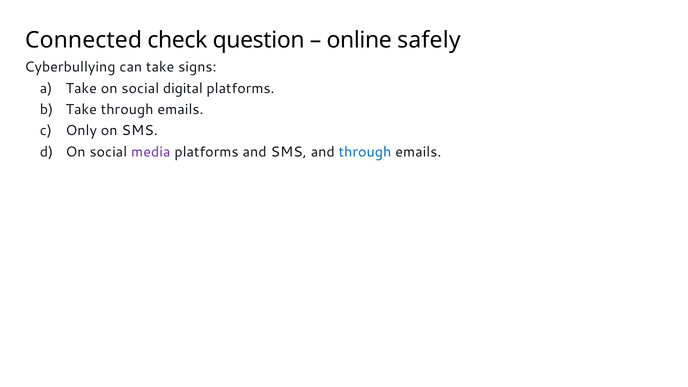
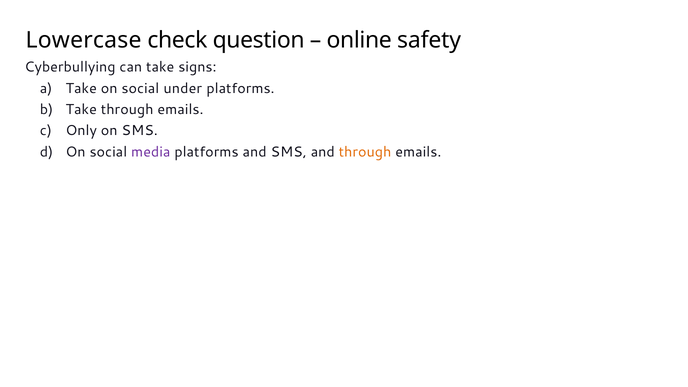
Connected: Connected -> Lowercase
safely: safely -> safety
digital: digital -> under
through at (365, 152) colour: blue -> orange
